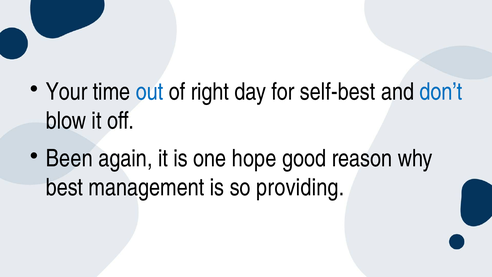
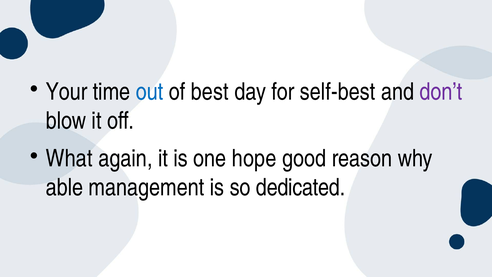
right: right -> best
don’t colour: blue -> purple
Been: Been -> What
best: best -> able
providing: providing -> dedicated
